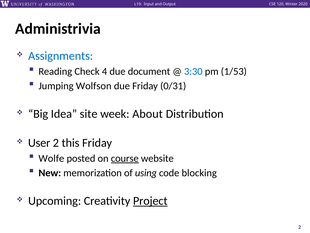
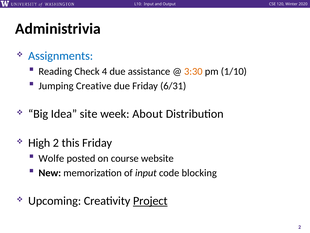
document: document -> assistance
3:30 colour: blue -> orange
1/53: 1/53 -> 1/10
Wolfson: Wolfson -> Creative
0/31: 0/31 -> 6/31
User: User -> High
course underline: present -> none
of using: using -> input
